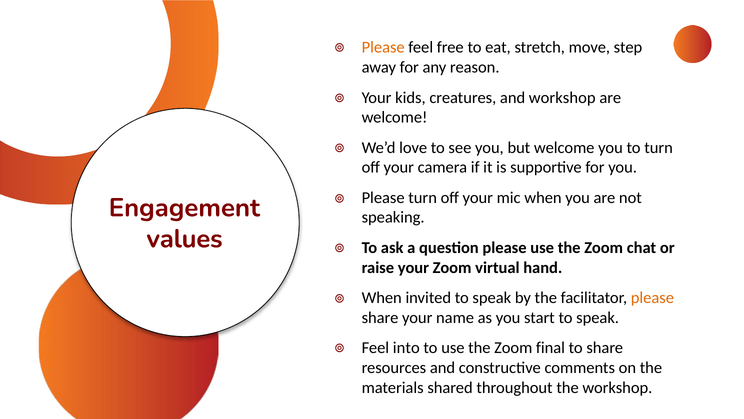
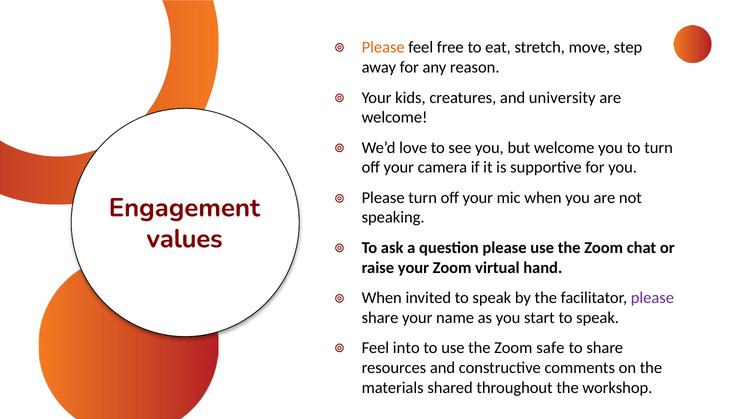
and workshop: workshop -> university
please at (652, 297) colour: orange -> purple
final: final -> safe
